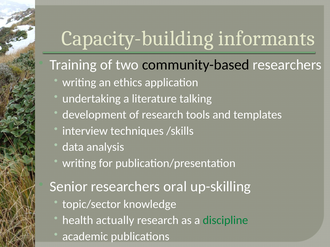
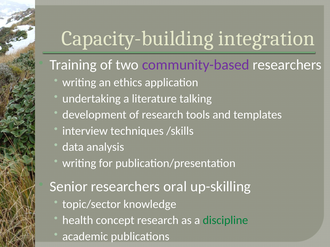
informants: informants -> integration
community-based colour: black -> purple
actually: actually -> concept
